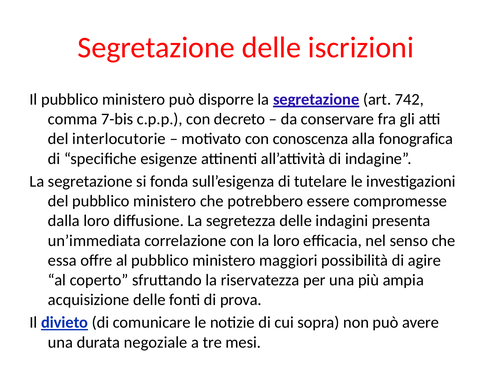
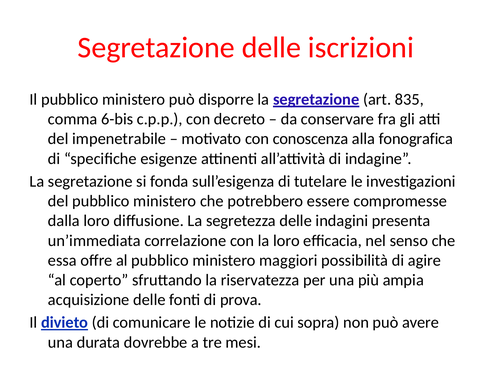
742: 742 -> 835
7-bis: 7-bis -> 6-bis
interlocutorie: interlocutorie -> impenetrabile
negoziale: negoziale -> dovrebbe
